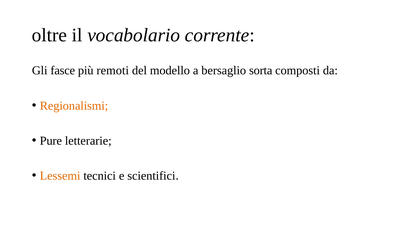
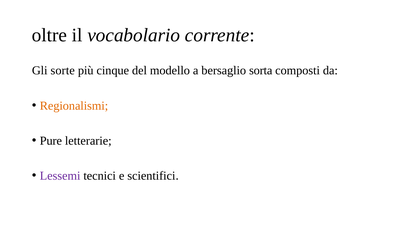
fasce: fasce -> sorte
remoti: remoti -> cinque
Lessemi colour: orange -> purple
